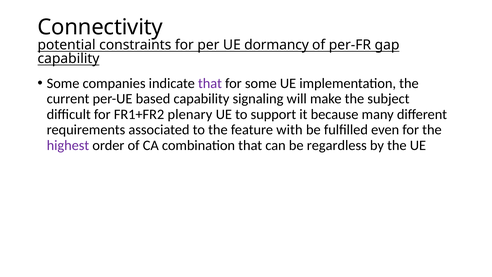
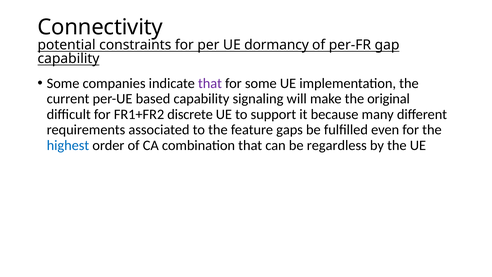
subject: subject -> original
plenary: plenary -> discrete
with: with -> gaps
highest colour: purple -> blue
